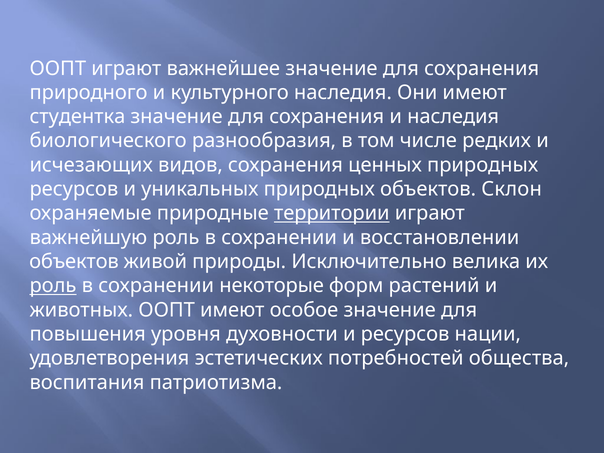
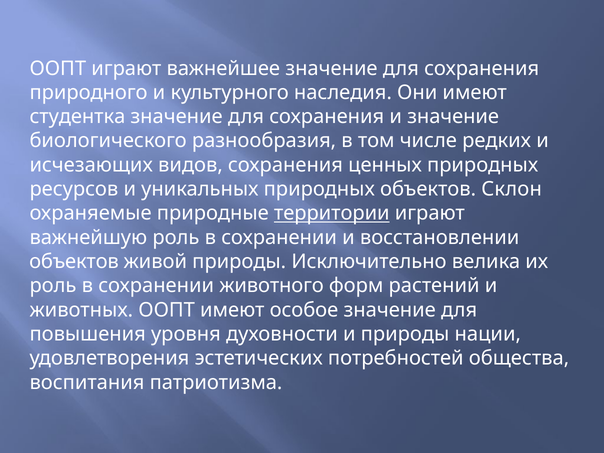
и наследия: наследия -> значение
роль at (53, 286) underline: present -> none
некоторые: некоторые -> животного
и ресурсов: ресурсов -> природы
